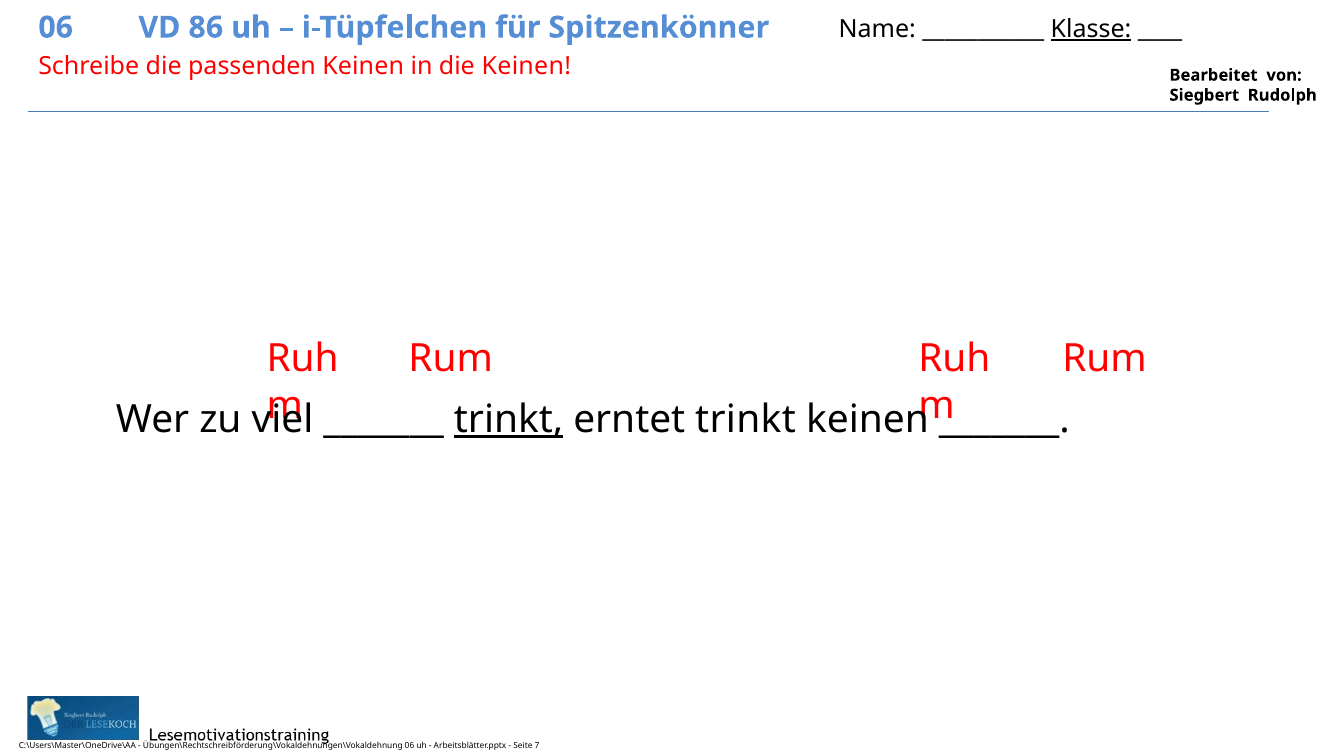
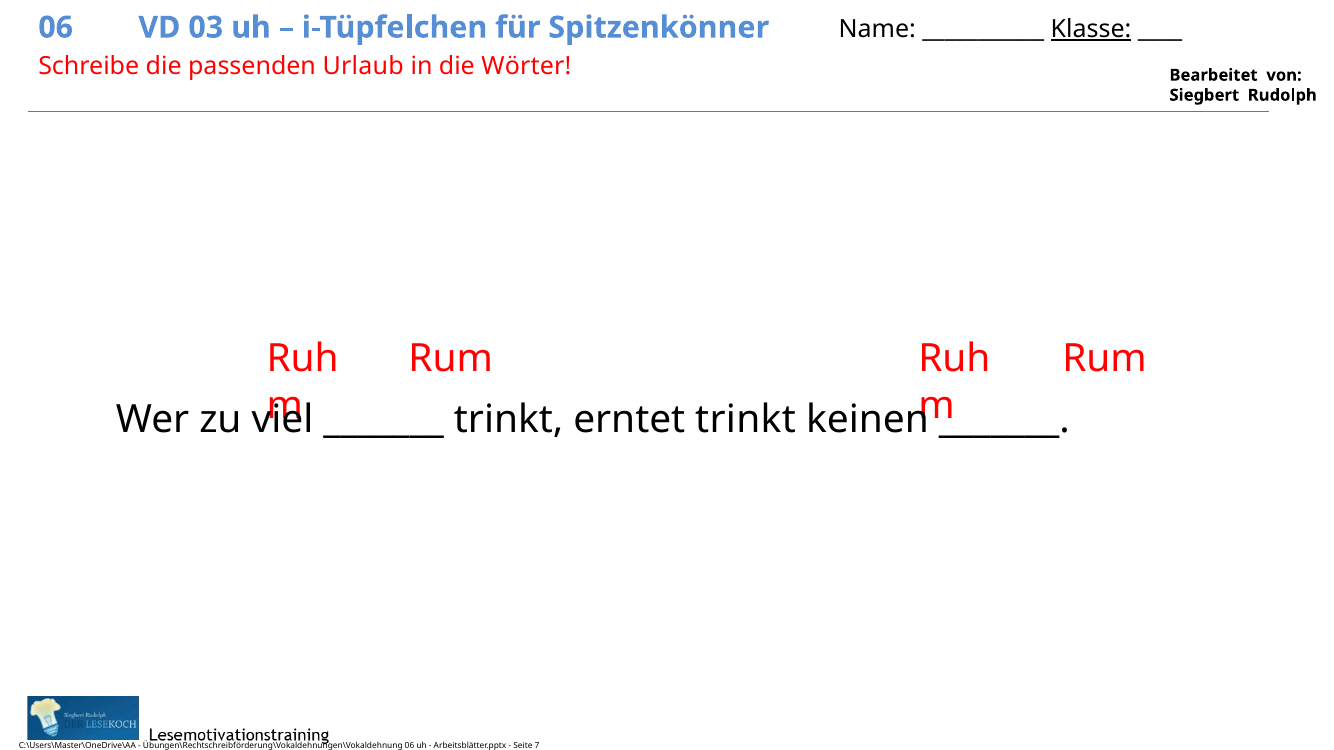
86: 86 -> 03
passenden Keinen: Keinen -> Urlaub
die Keinen: Keinen -> Wörter
trinkt at (509, 420) underline: present -> none
